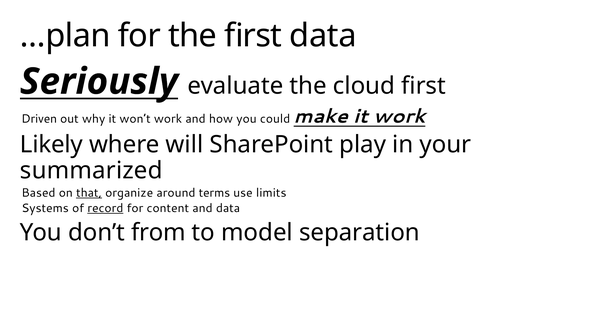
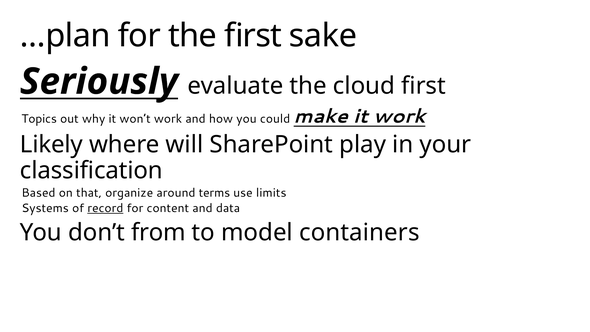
first data: data -> sake
Driven: Driven -> Topics
summarized: summarized -> classification
that underline: present -> none
separation: separation -> containers
